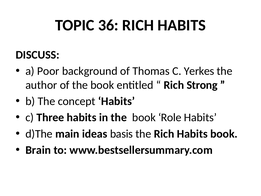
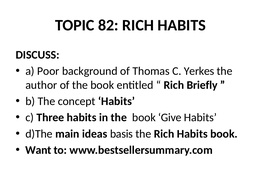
36: 36 -> 82
Strong: Strong -> Briefly
Role: Role -> Give
Brain: Brain -> Want
